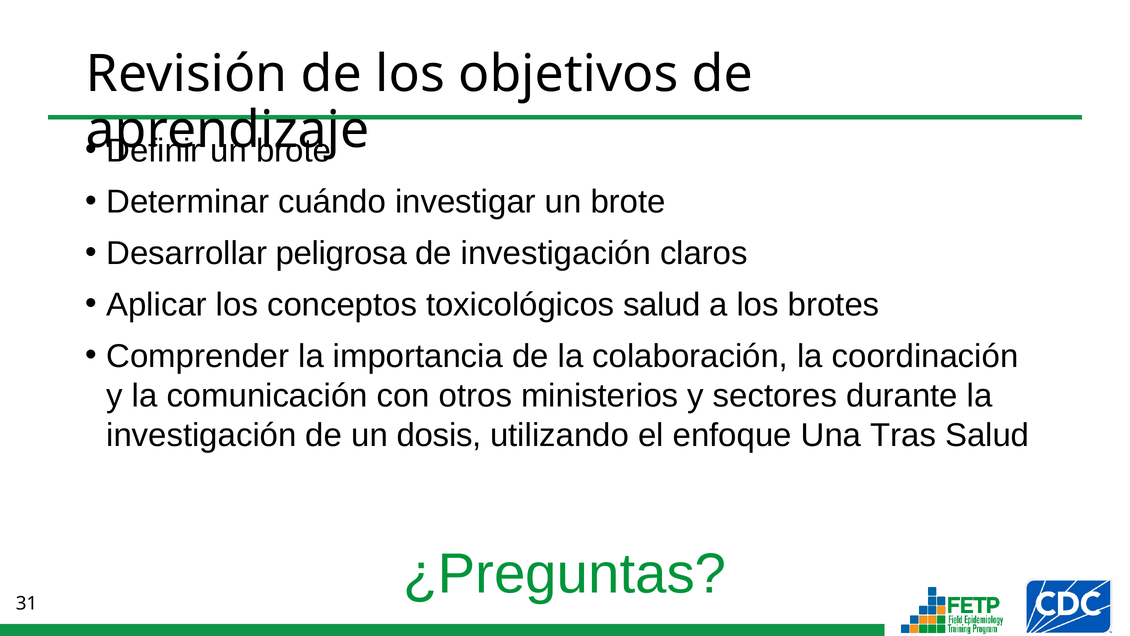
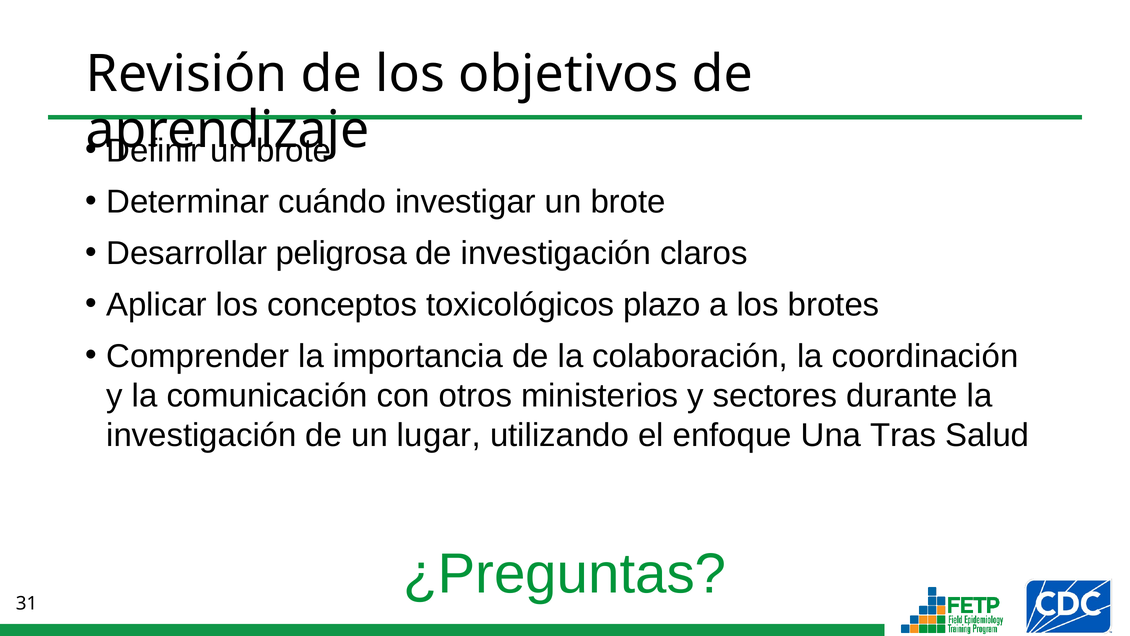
toxicológicos salud: salud -> plazo
dosis: dosis -> lugar
